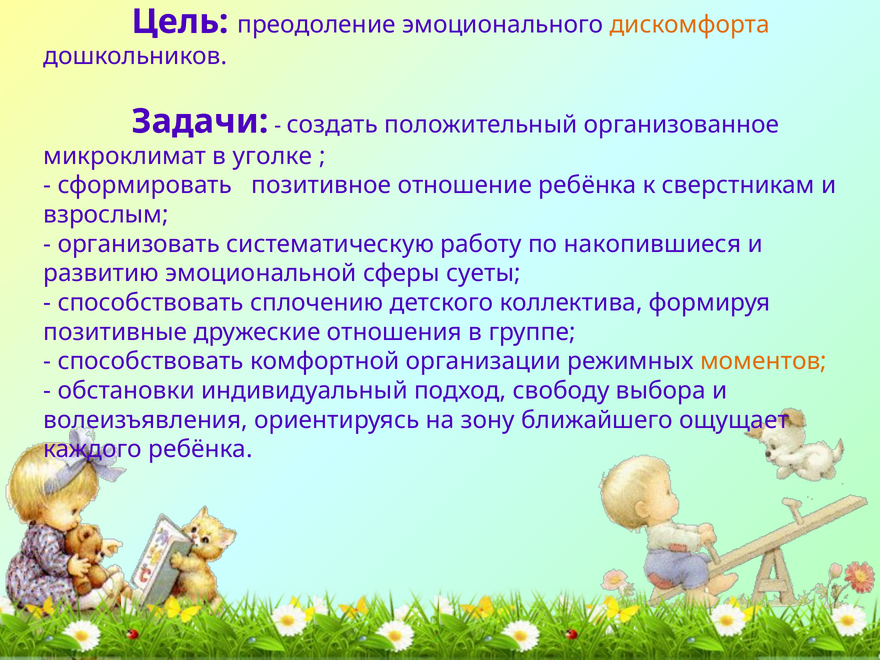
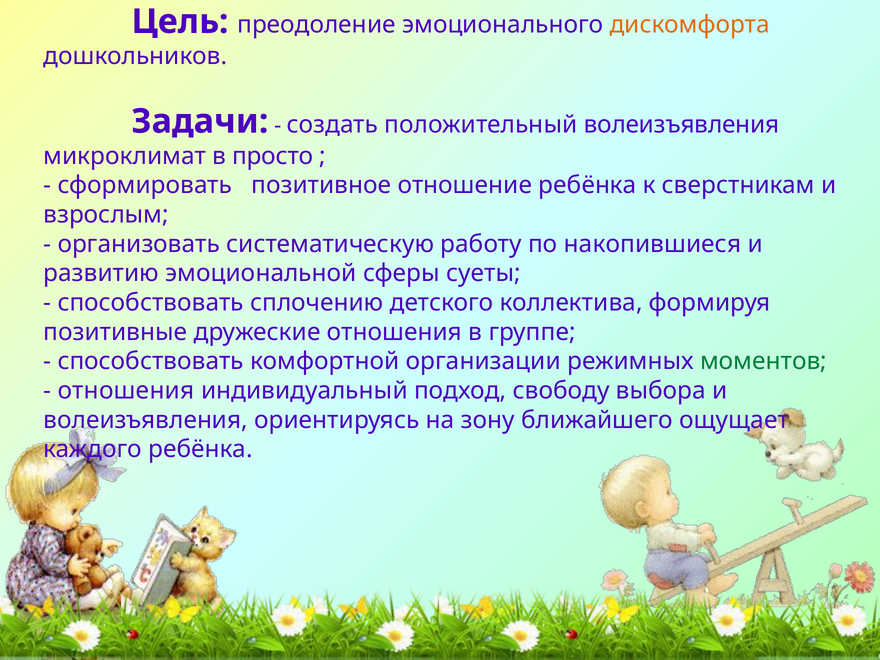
положительный организованное: организованное -> волеизъявления
уголке: уголке -> просто
моментов colour: orange -> green
обстановки at (126, 391): обстановки -> отношения
